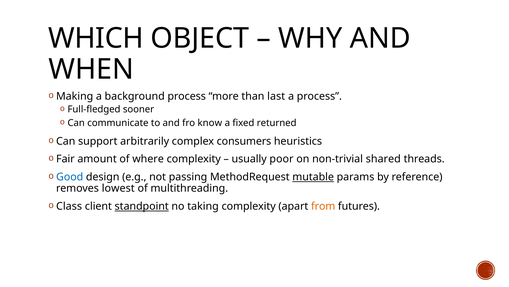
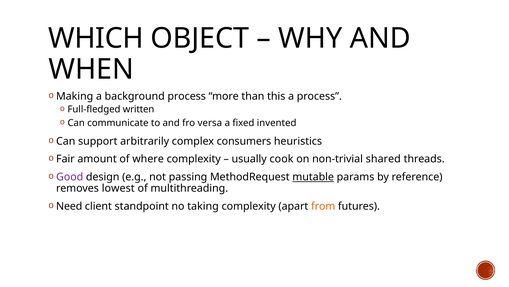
last: last -> this
sooner: sooner -> written
know: know -> versa
returned: returned -> invented
poor: poor -> cook
Good colour: blue -> purple
Class: Class -> Need
standpoint underline: present -> none
